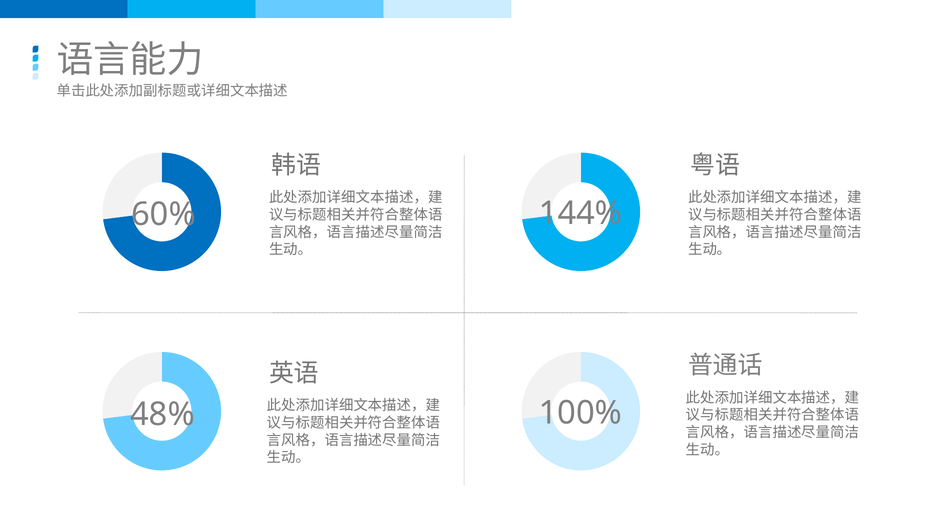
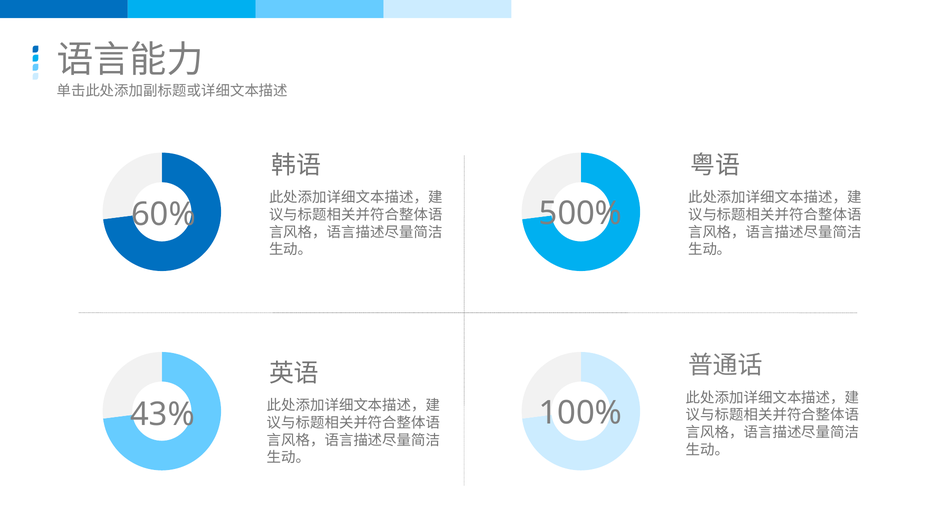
144%: 144% -> 500%
48%: 48% -> 43%
